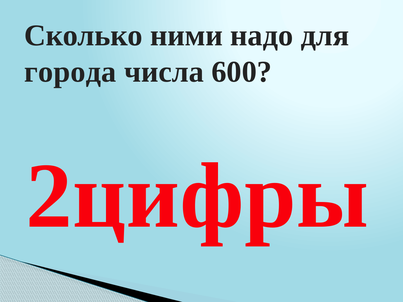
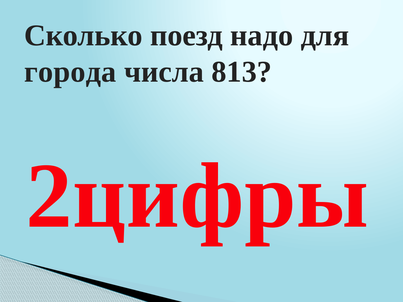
ними: ними -> поезд
600: 600 -> 813
